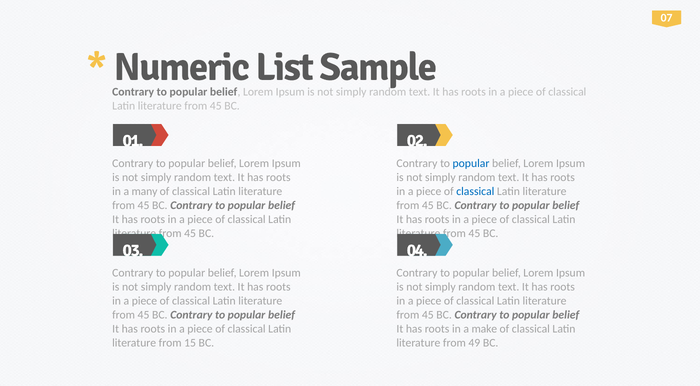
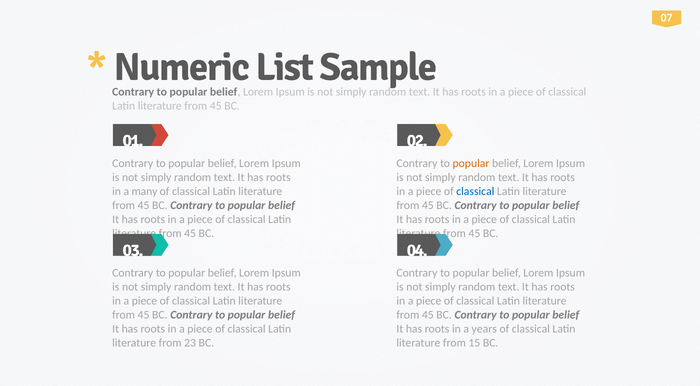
popular at (471, 163) colour: blue -> orange
make: make -> years
15: 15 -> 23
49: 49 -> 15
